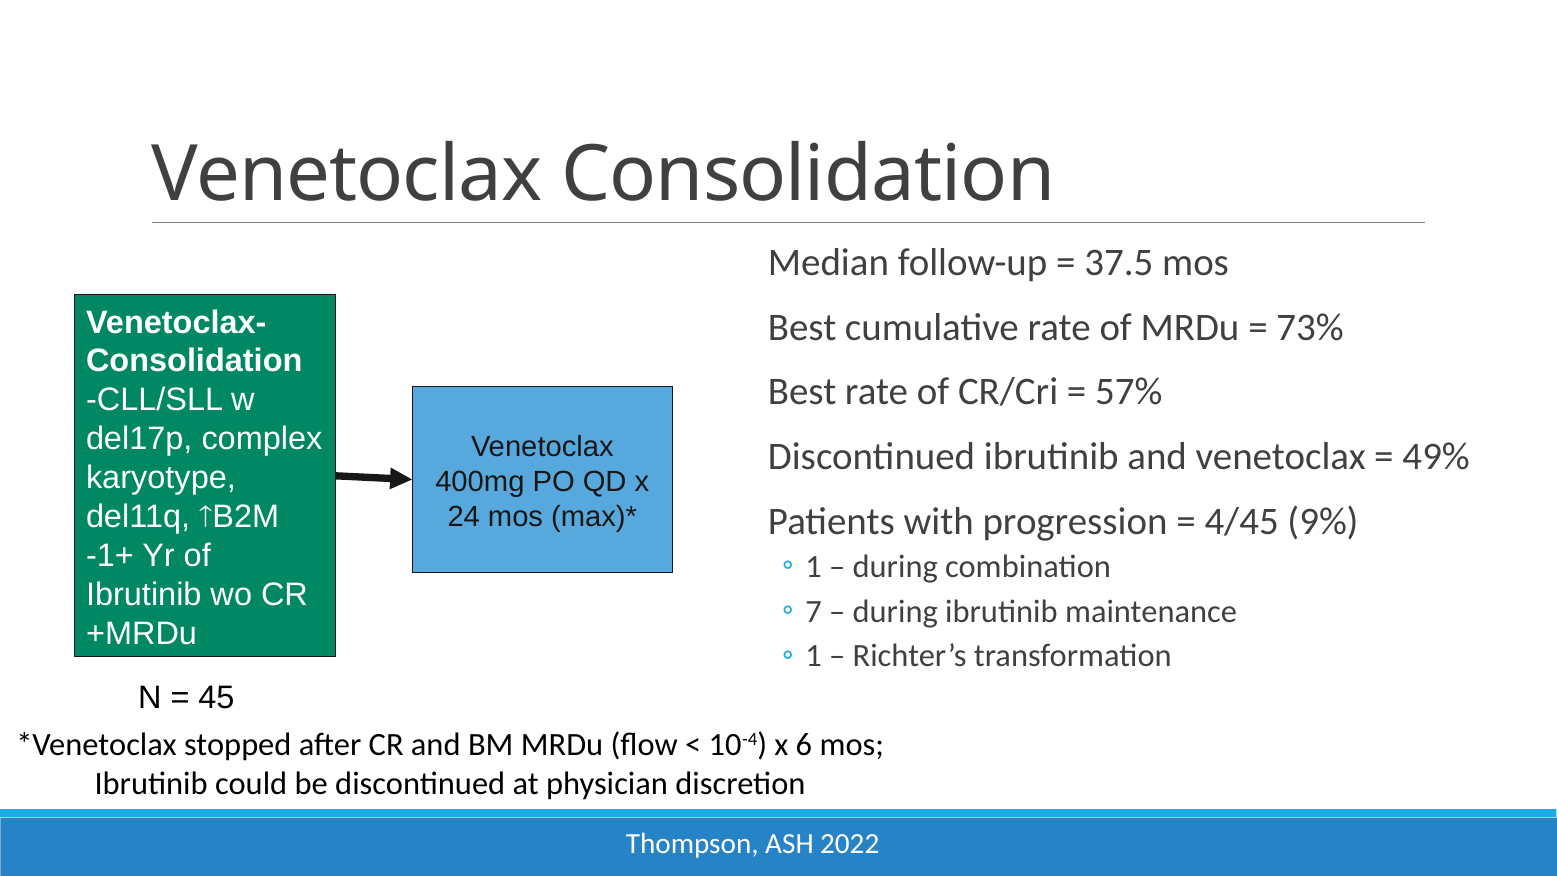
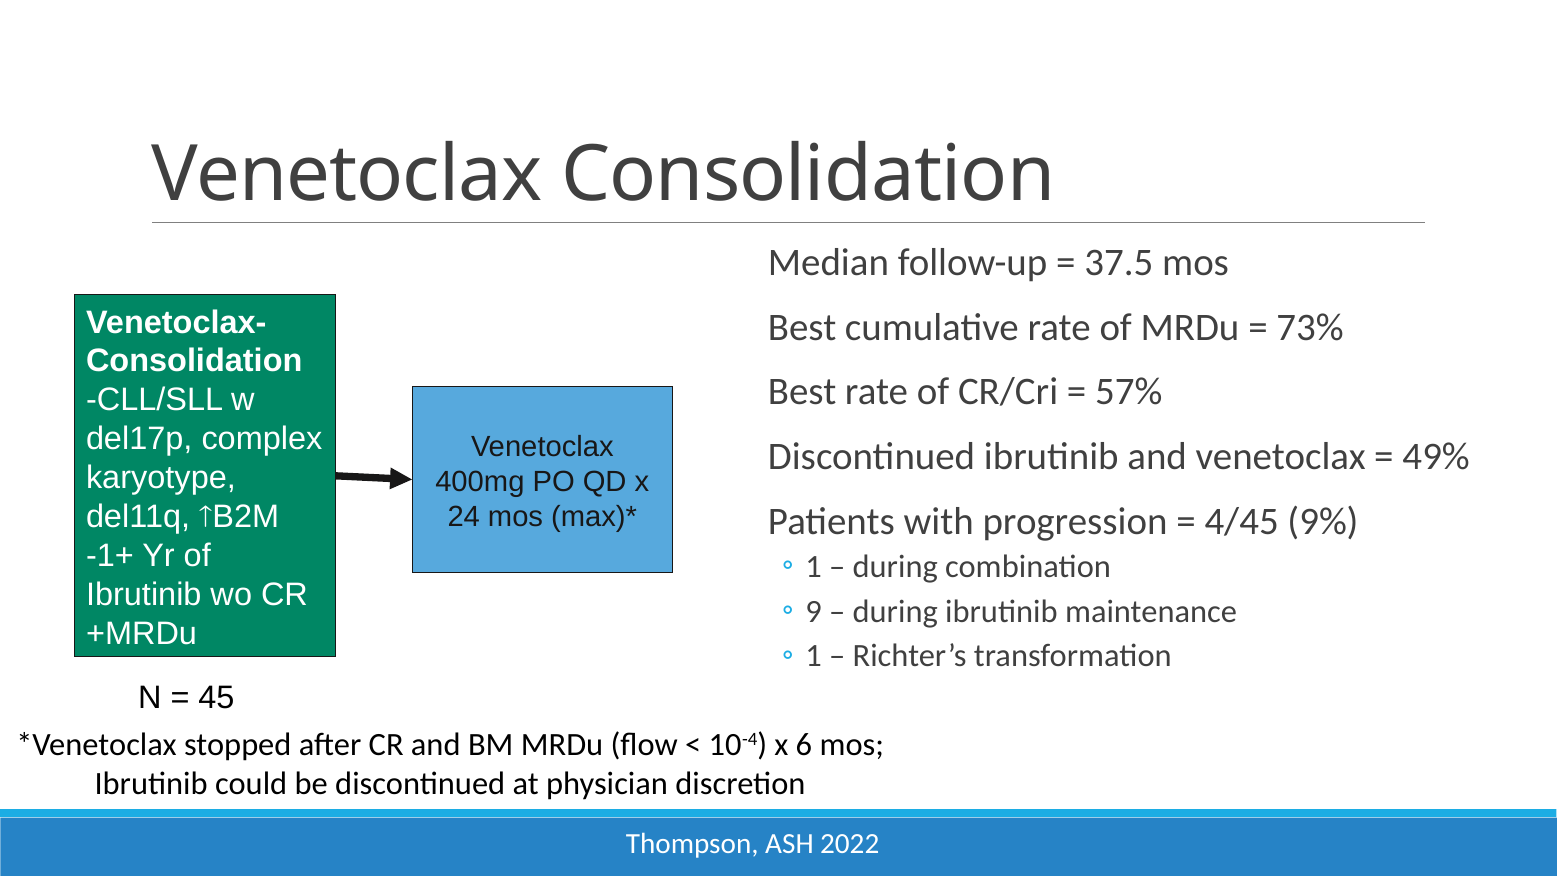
7: 7 -> 9
